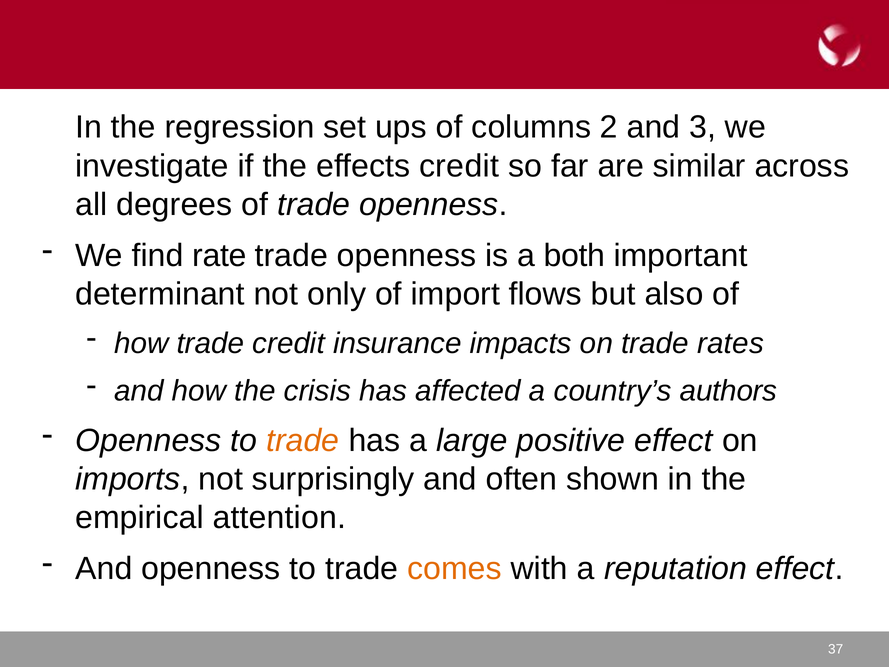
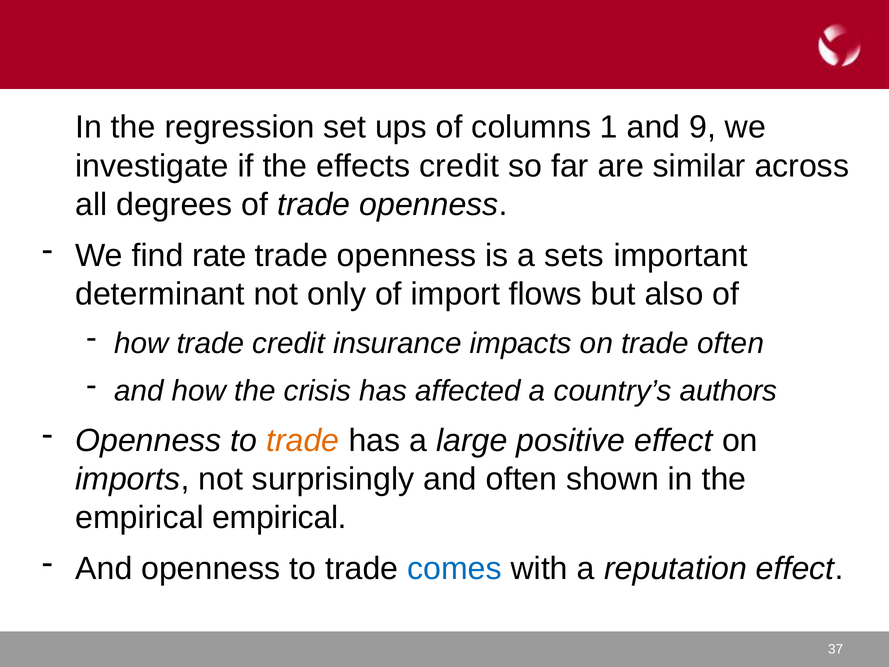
2: 2 -> 1
3: 3 -> 9
both: both -> sets
trade rates: rates -> often
empirical attention: attention -> empirical
comes colour: orange -> blue
